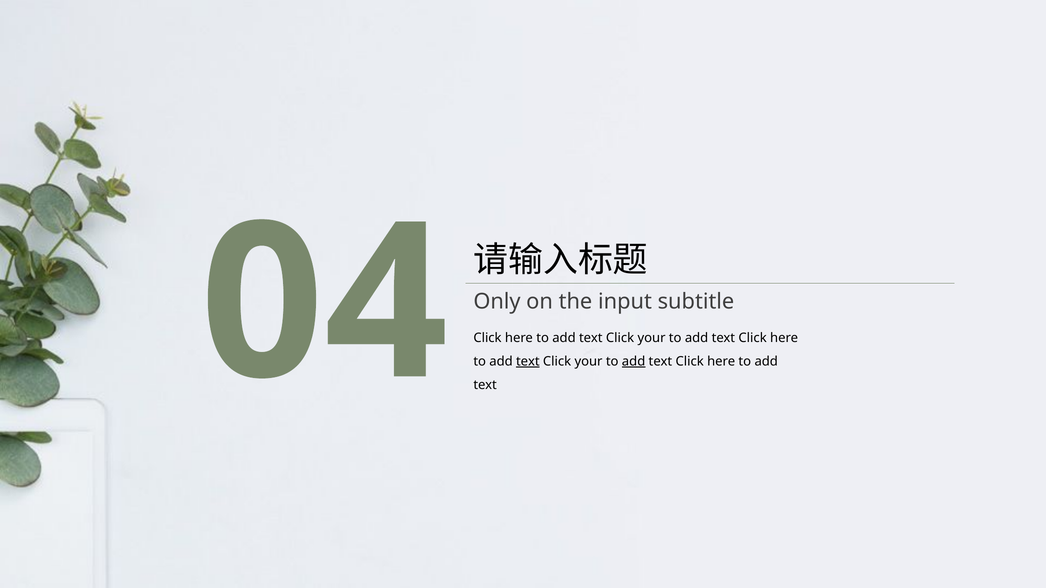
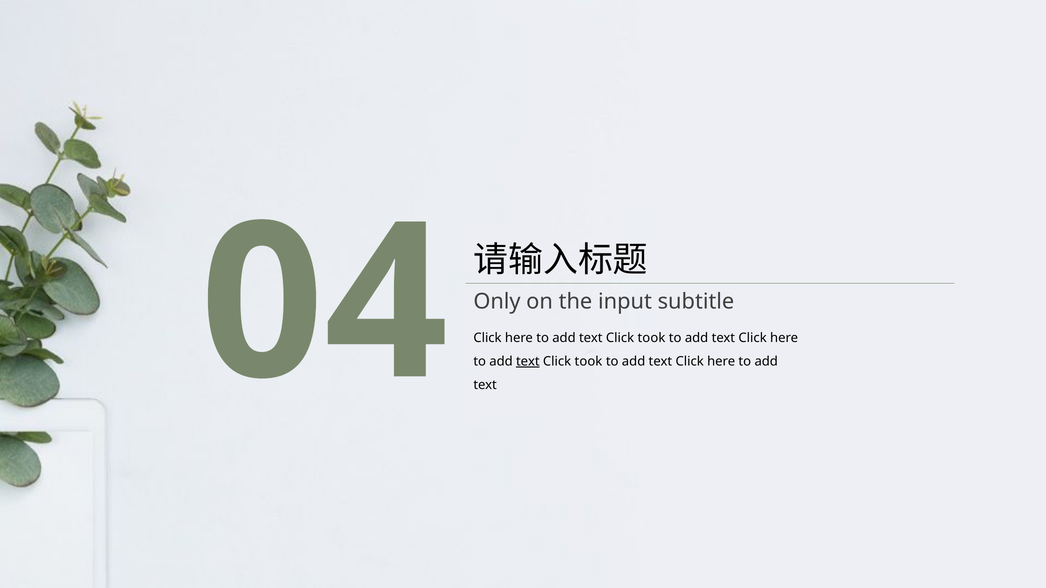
your at (652, 338): your -> took
your at (589, 362): your -> took
add at (634, 362) underline: present -> none
